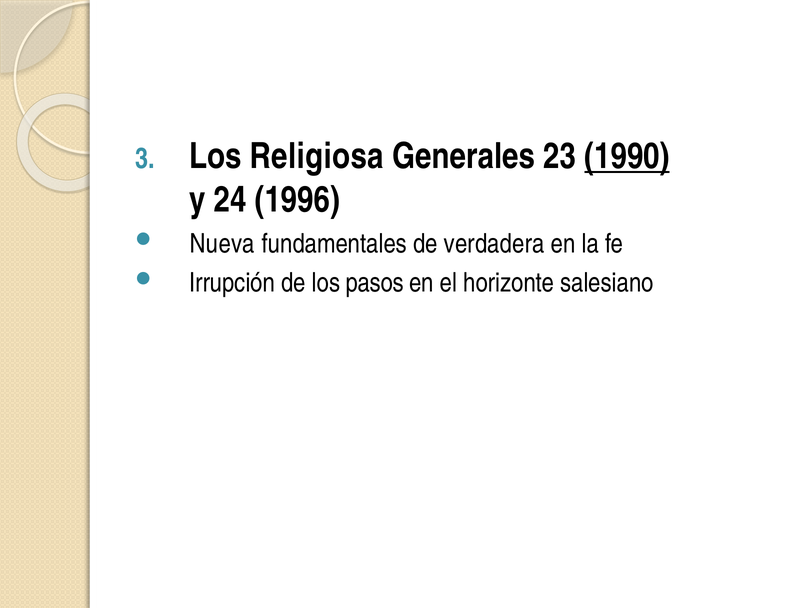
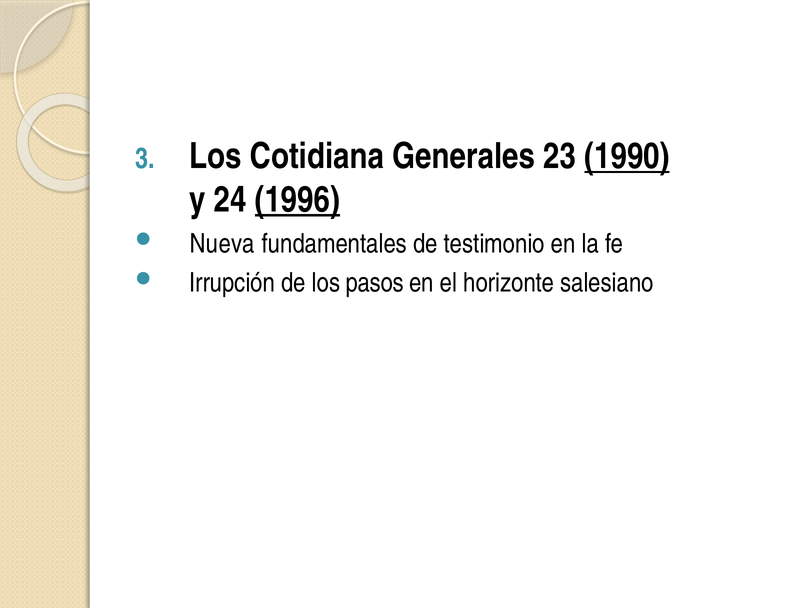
Religiosa: Religiosa -> Cotidiana
1996 underline: none -> present
verdadera: verdadera -> testimonio
